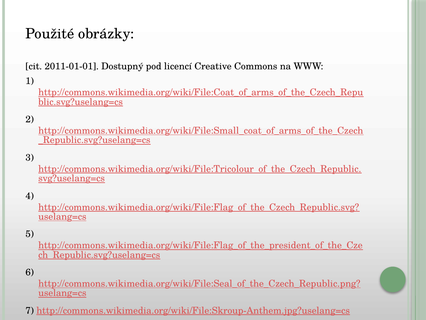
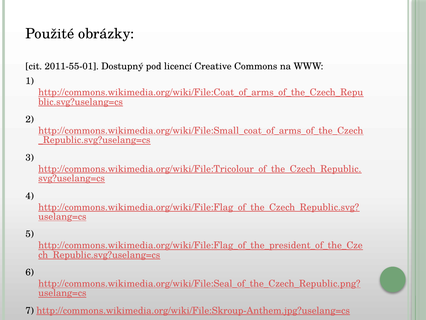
2011-01-01: 2011-01-01 -> 2011-55-01
